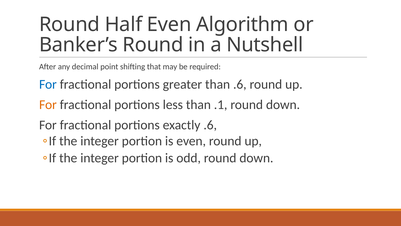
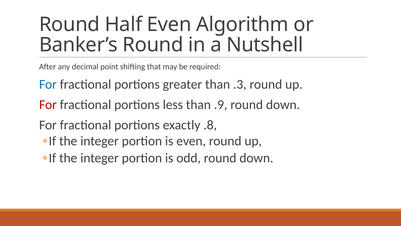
than .6: .6 -> .3
For at (48, 105) colour: orange -> red
.1: .1 -> .9
exactly .6: .6 -> .8
